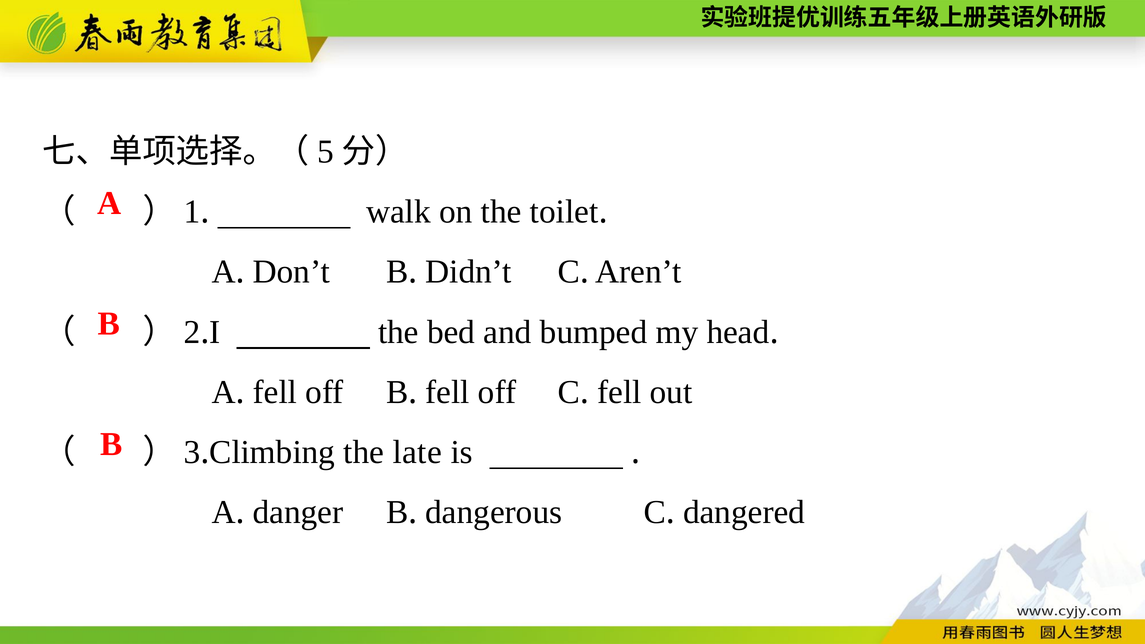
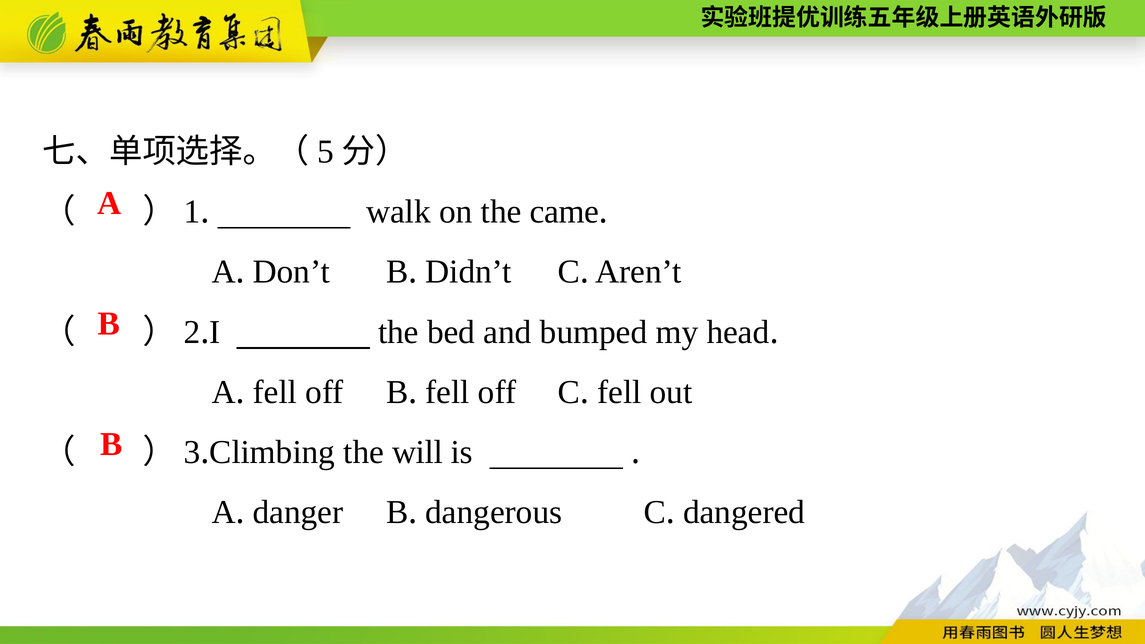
toilet: toilet -> came
late: late -> will
